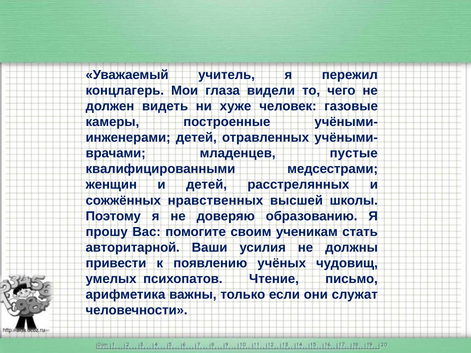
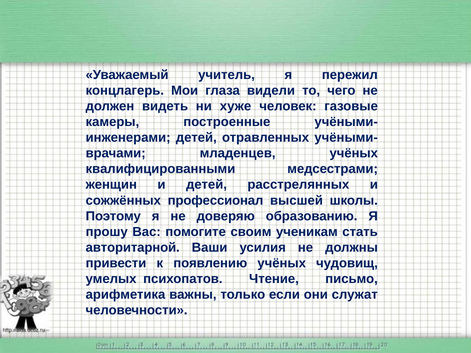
младенцев пустые: пустые -> учёных
нравственных: нравственных -> профессионал
